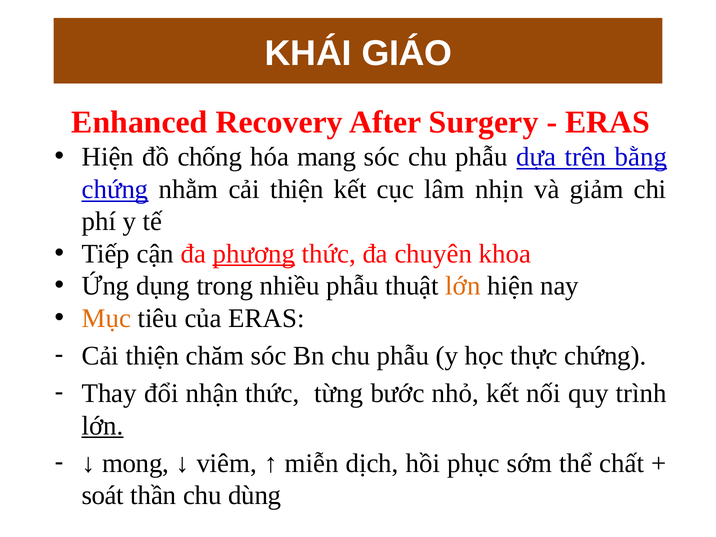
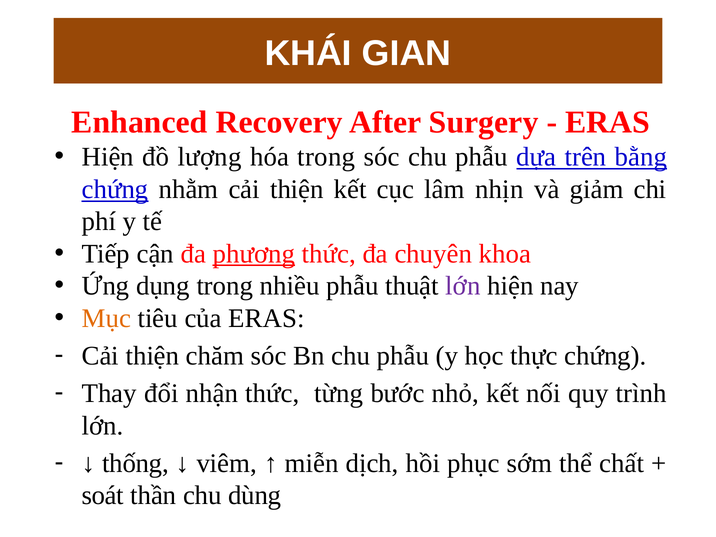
GIÁO: GIÁO -> GIAN
chống: chống -> lượng
hóa mang: mang -> trong
lớn at (463, 286) colour: orange -> purple
lớn at (103, 426) underline: present -> none
mong: mong -> thống
